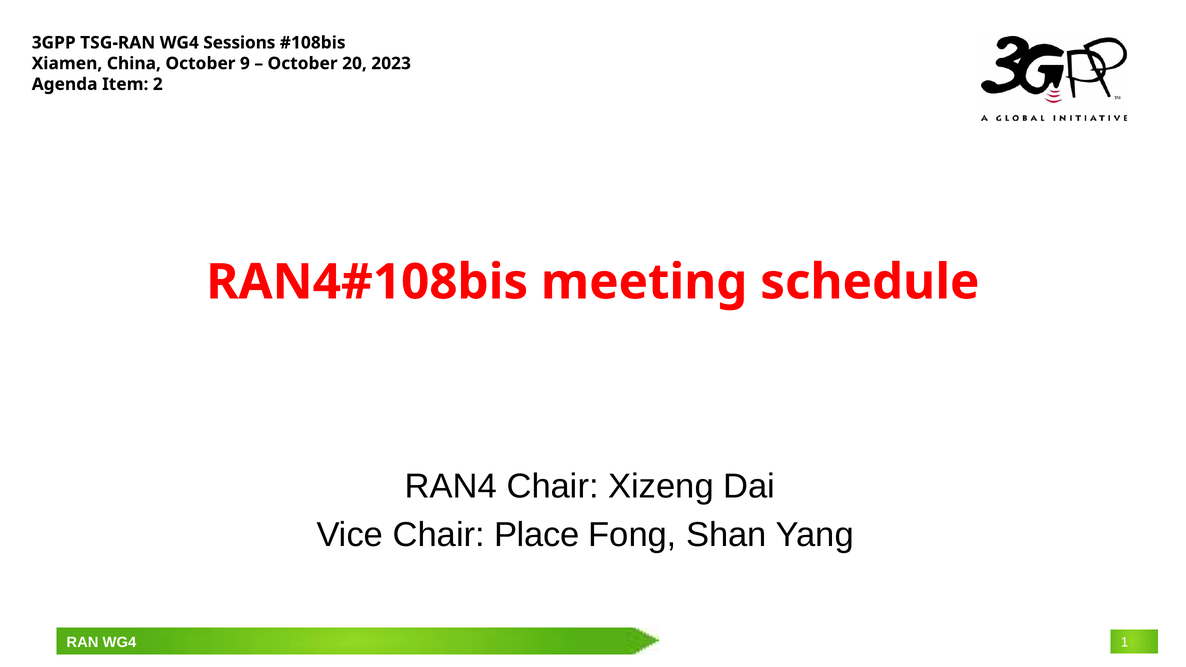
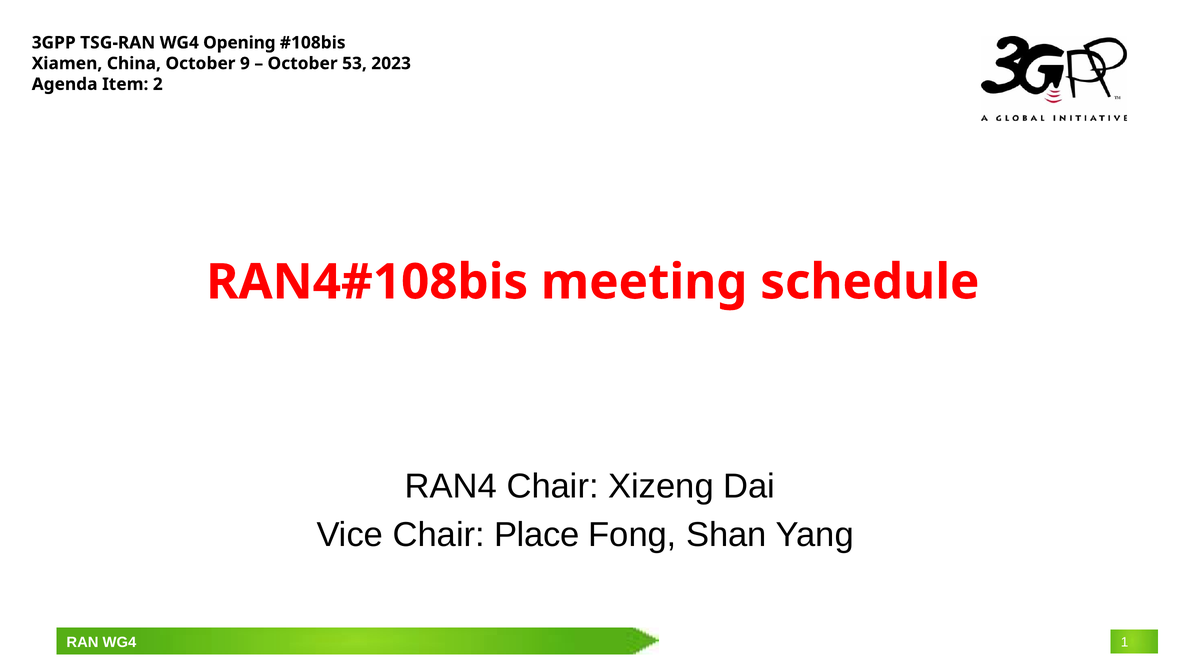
Sessions: Sessions -> Opening
20: 20 -> 53
